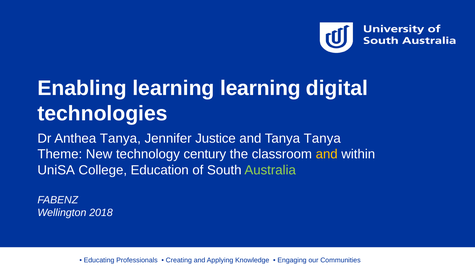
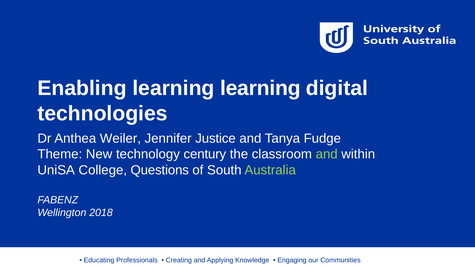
Anthea Tanya: Tanya -> Weiler
Tanya Tanya: Tanya -> Fudge
and at (327, 154) colour: yellow -> light green
Education: Education -> Questions
